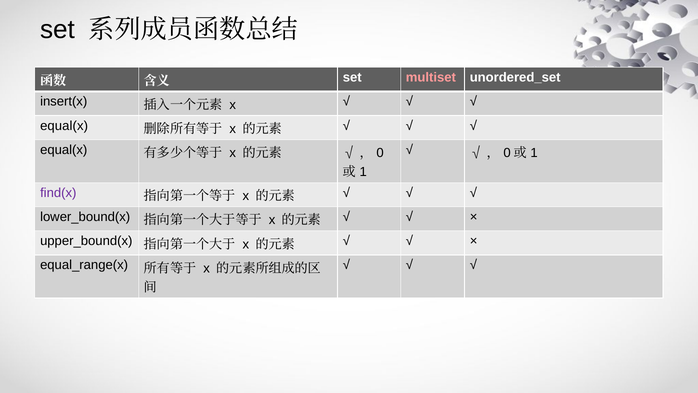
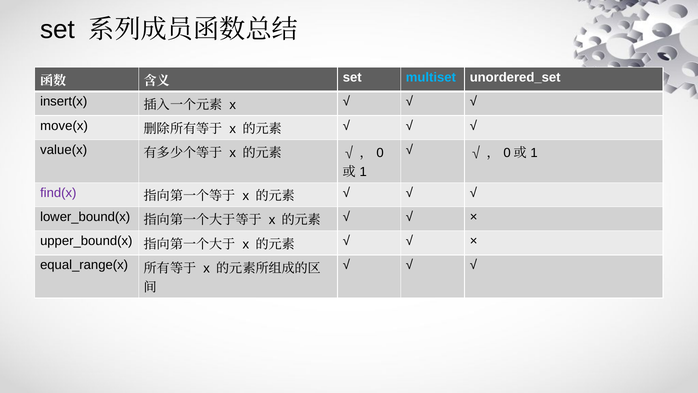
multiset colour: pink -> light blue
equal(x at (64, 126): equal(x -> move(x
equal(x at (64, 150): equal(x -> value(x
